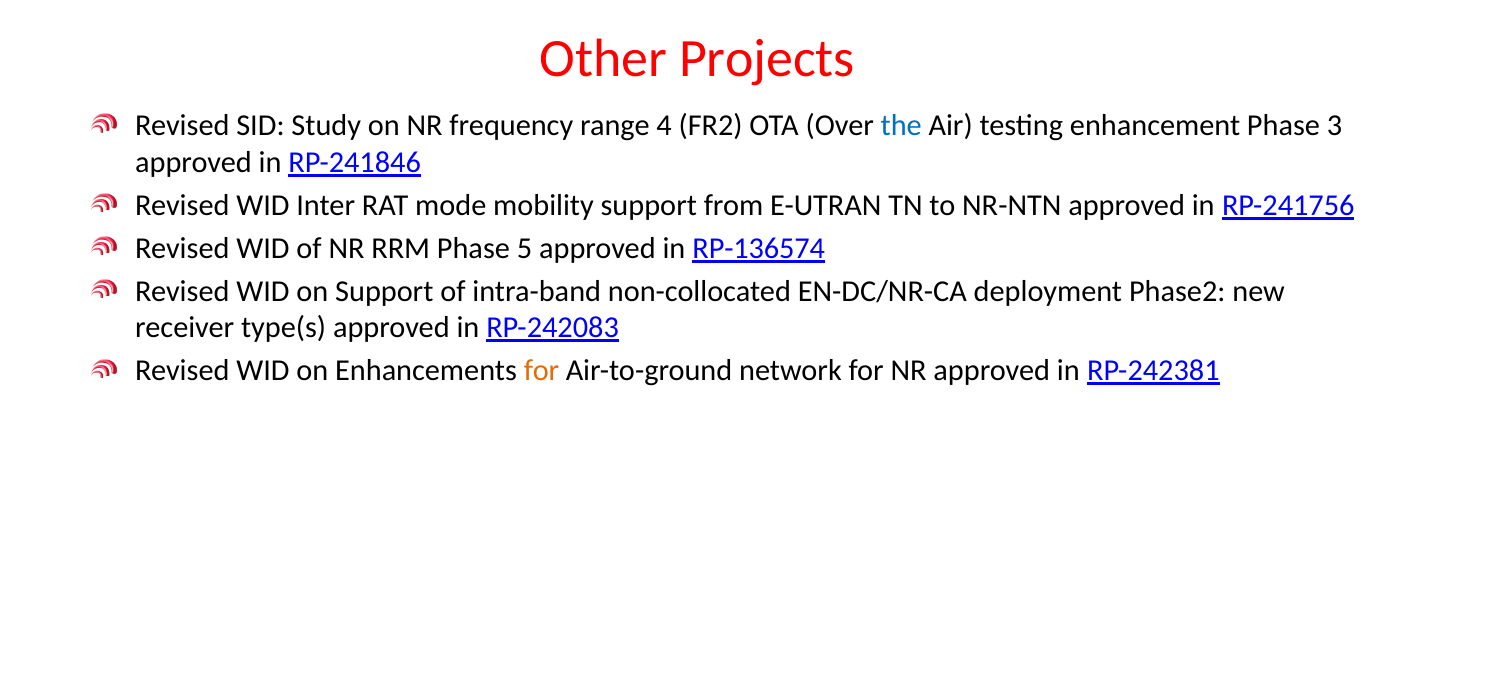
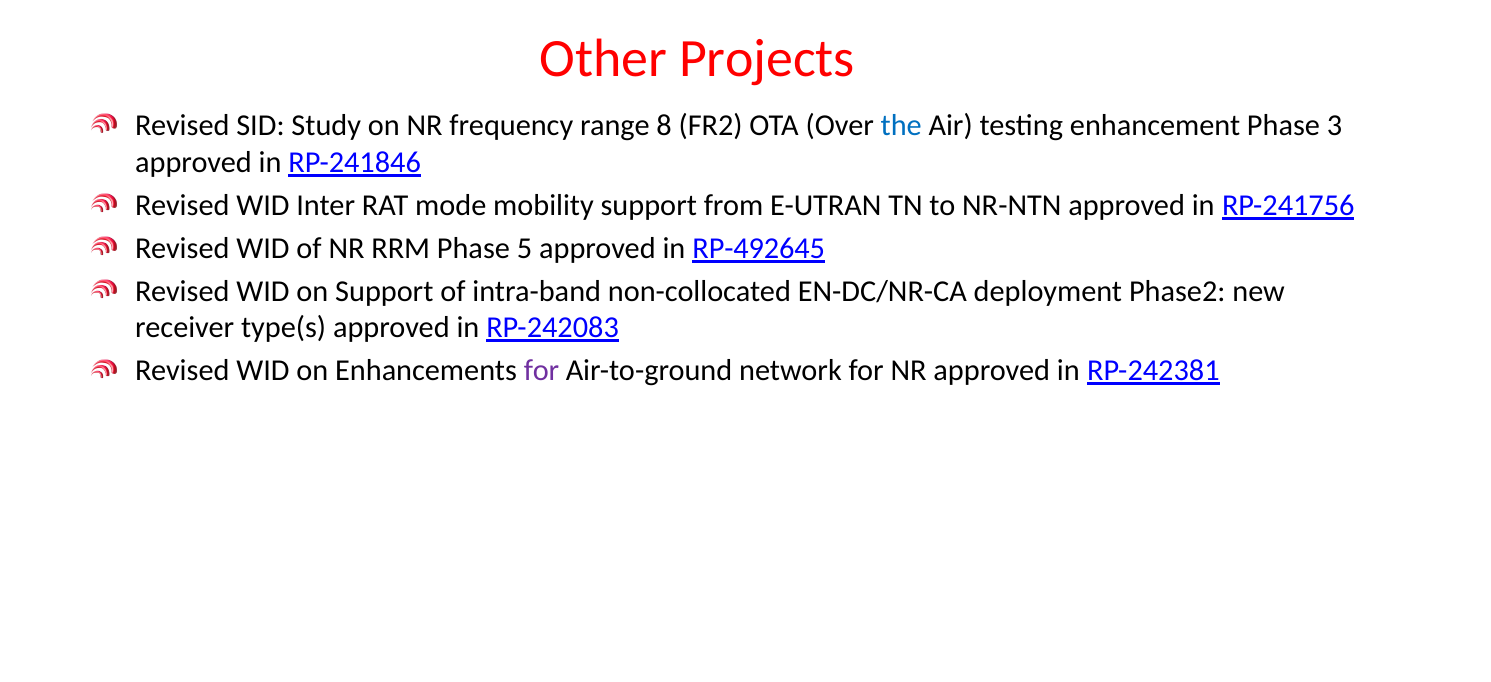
4: 4 -> 8
RP-136574: RP-136574 -> RP-492645
for at (541, 370) colour: orange -> purple
